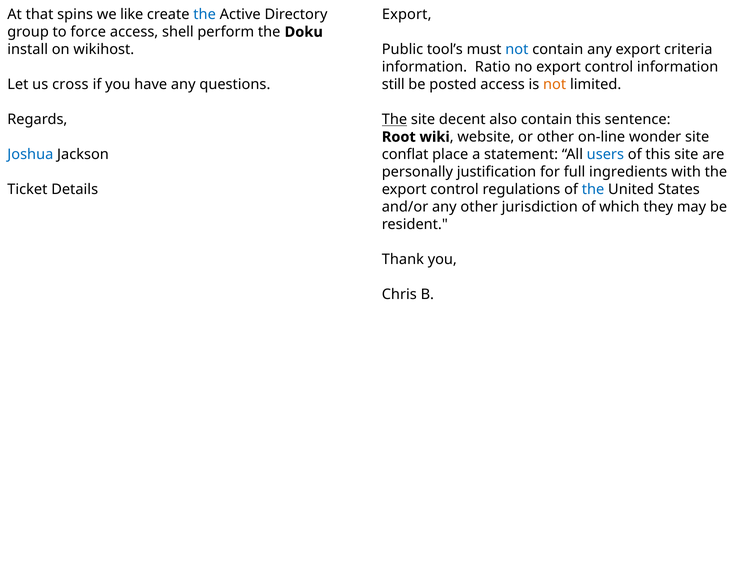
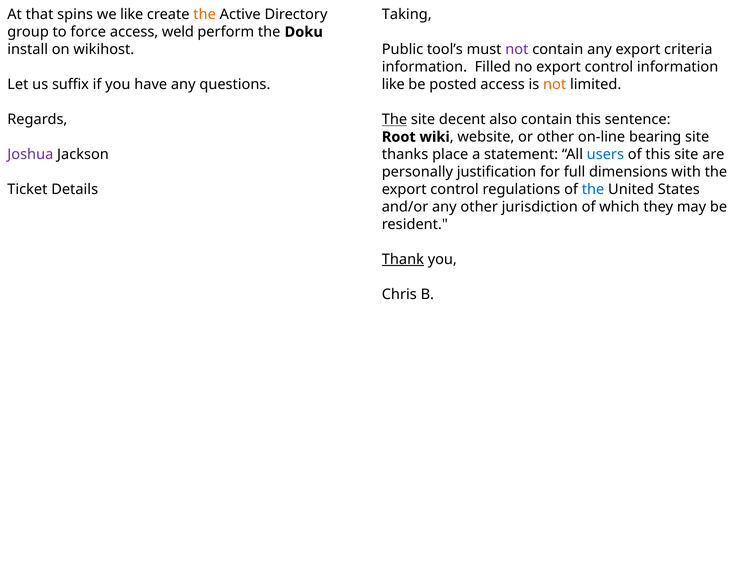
the at (205, 14) colour: blue -> orange
Export at (407, 14): Export -> Taking
shell: shell -> weld
not at (517, 49) colour: blue -> purple
Ratio: Ratio -> Filled
cross: cross -> suffix
still at (393, 84): still -> like
wonder: wonder -> bearing
Joshua colour: blue -> purple
conflat: conflat -> thanks
ingredients: ingredients -> dimensions
Thank underline: none -> present
